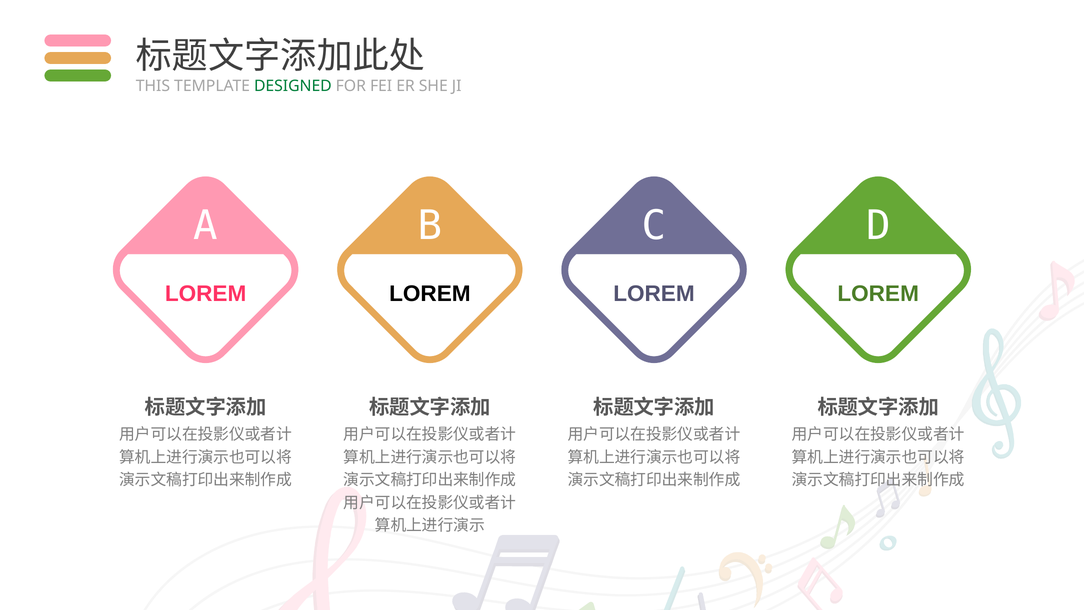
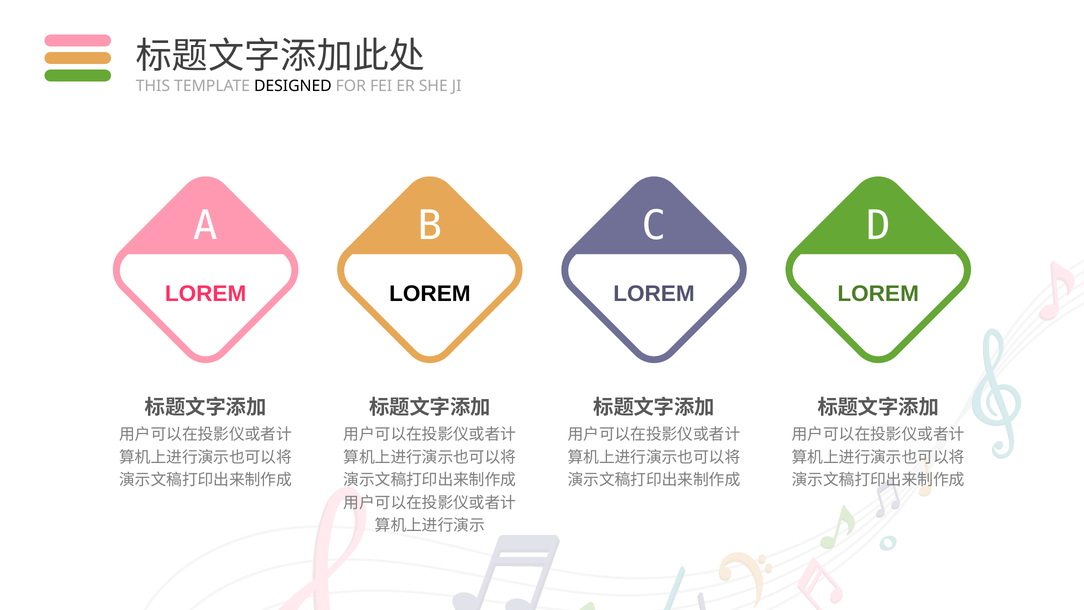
DESIGNED colour: green -> black
